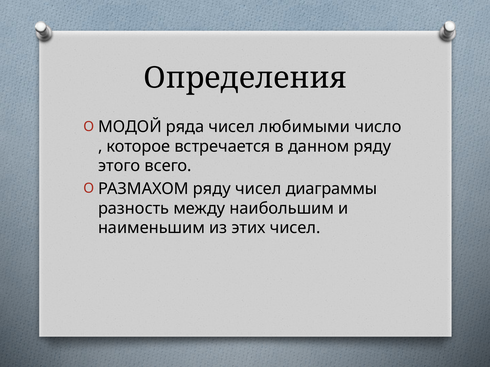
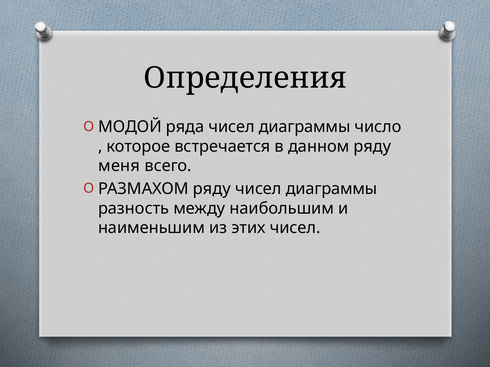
ряда чисел любимыми: любимыми -> диаграммы
этого: этого -> меня
